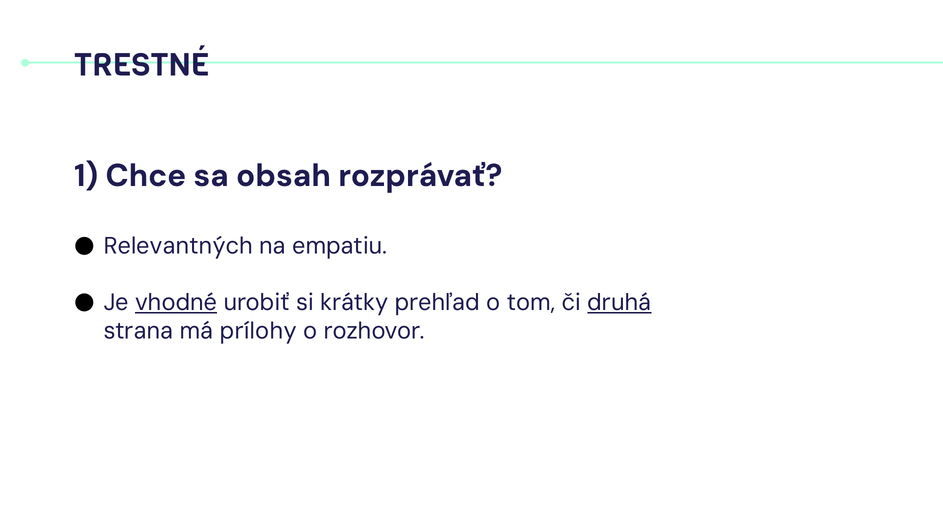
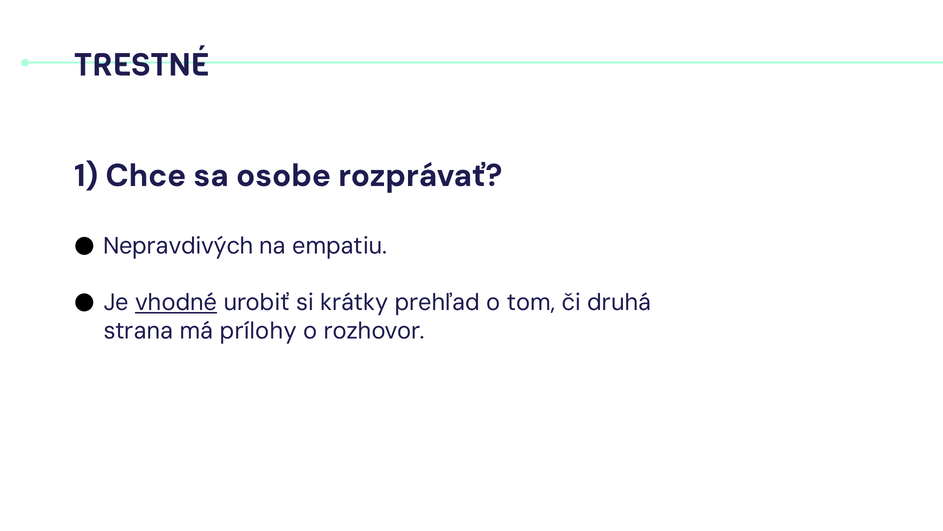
obsah: obsah -> osobe
Relevantných: Relevantných -> Nepravdivých
druhá underline: present -> none
